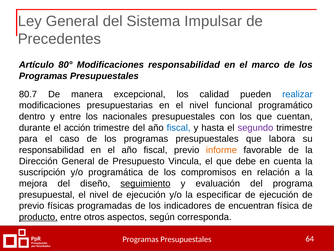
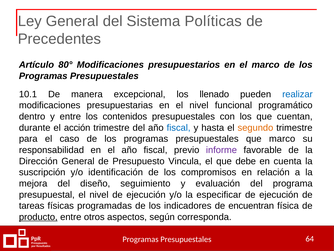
Impulsar: Impulsar -> Políticas
Modificaciones responsabilidad: responsabilidad -> presupuestarios
80.7: 80.7 -> 10.1
calidad: calidad -> llenado
nacionales: nacionales -> contenidos
segundo colour: purple -> orange
que labora: labora -> marco
informe colour: orange -> purple
programática: programática -> identificación
seguimiento underline: present -> none
previo at (32, 205): previo -> tareas
